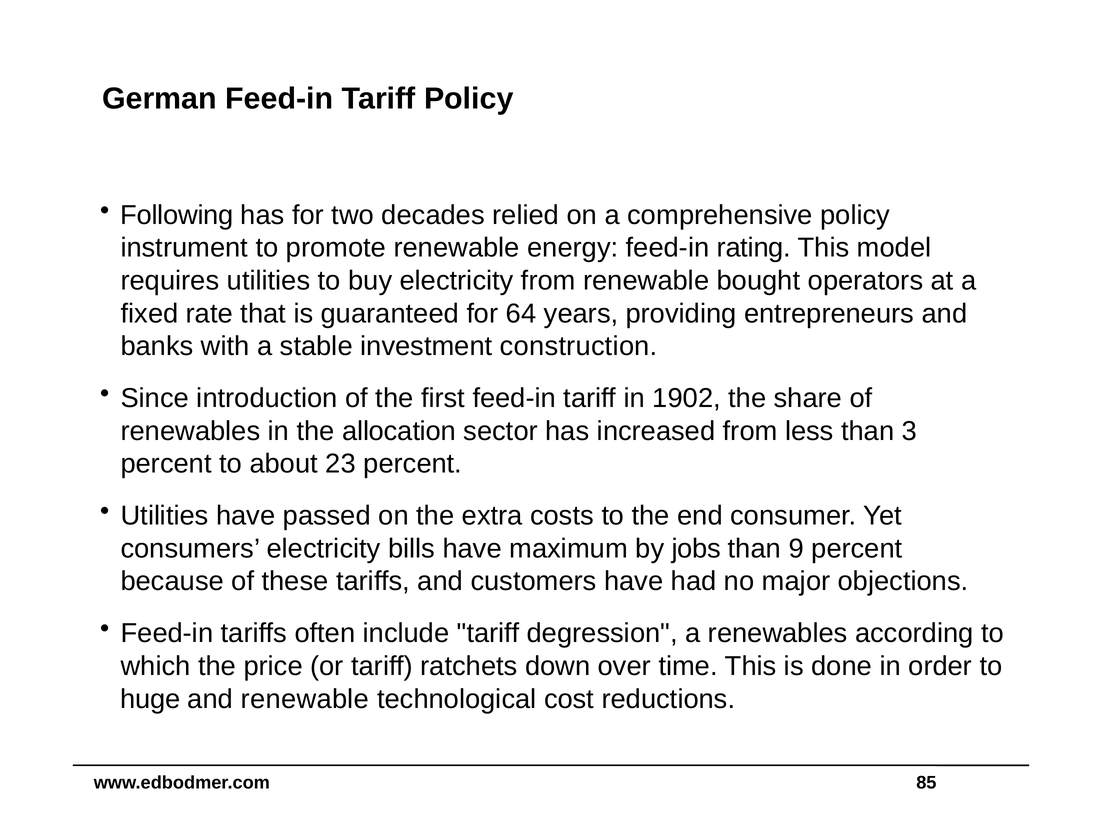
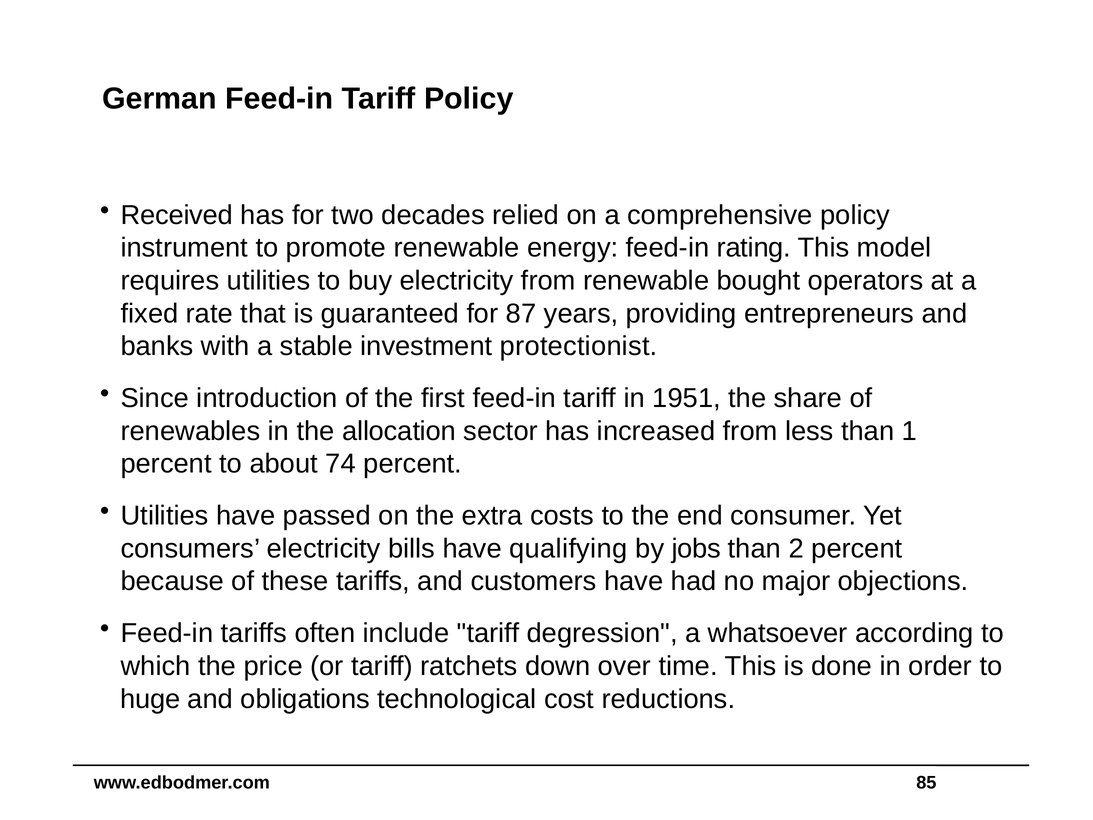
Following: Following -> Received
64: 64 -> 87
construction: construction -> protectionist
1902: 1902 -> 1951
3: 3 -> 1
23: 23 -> 74
maximum: maximum -> qualifying
9: 9 -> 2
a renewables: renewables -> whatsoever
and renewable: renewable -> obligations
